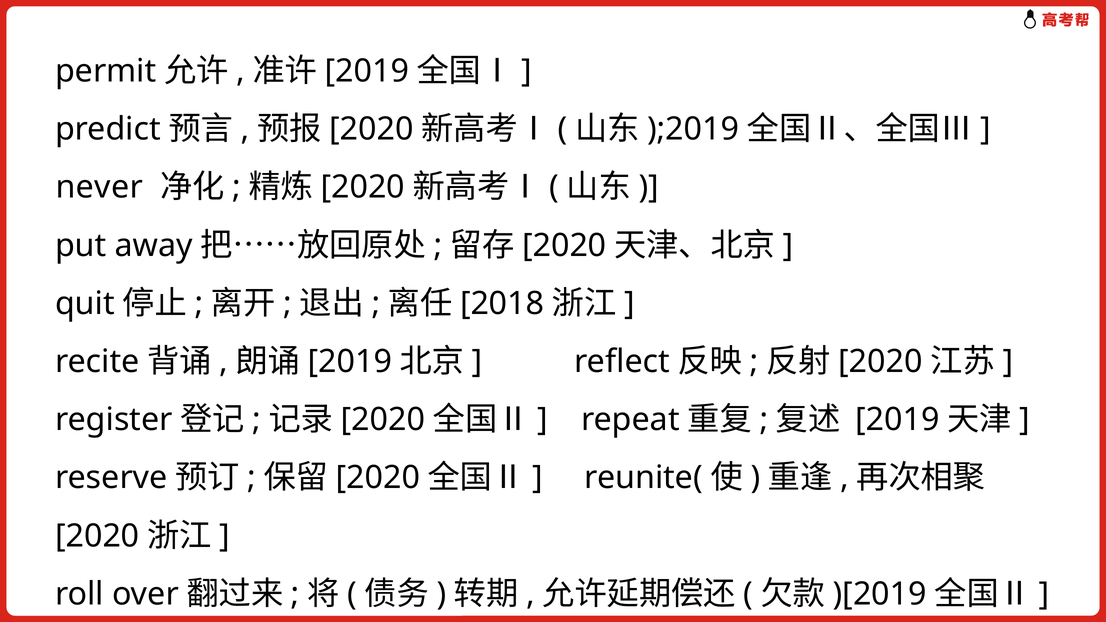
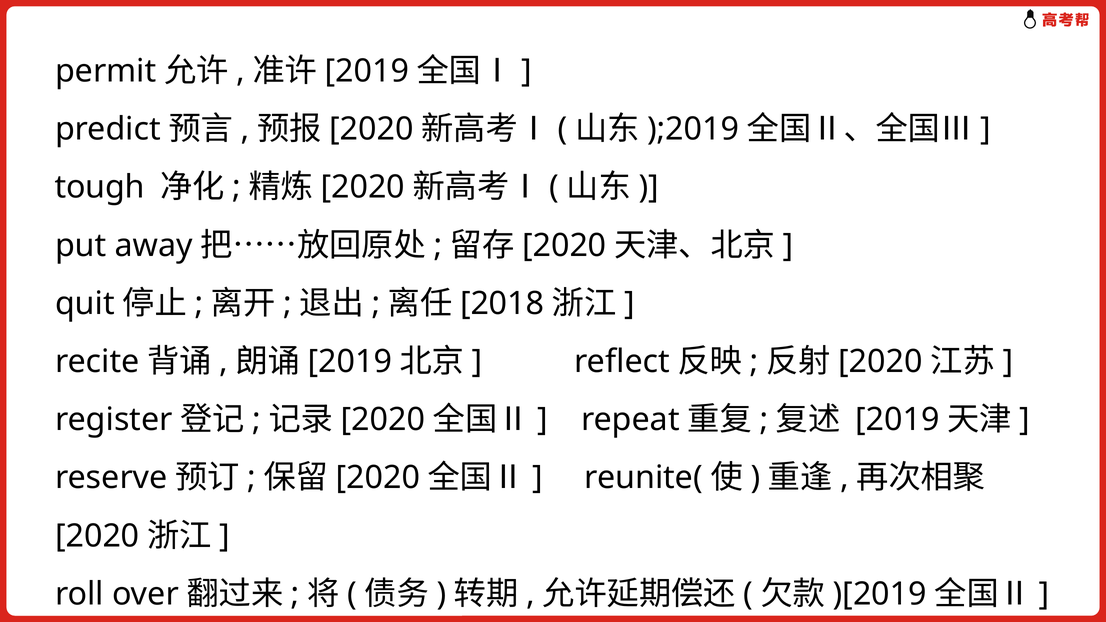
never: never -> tough
